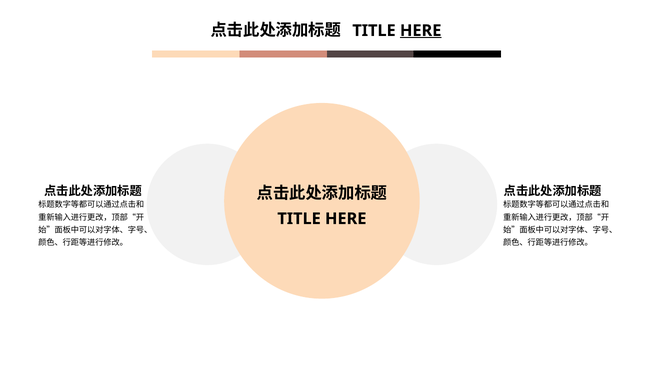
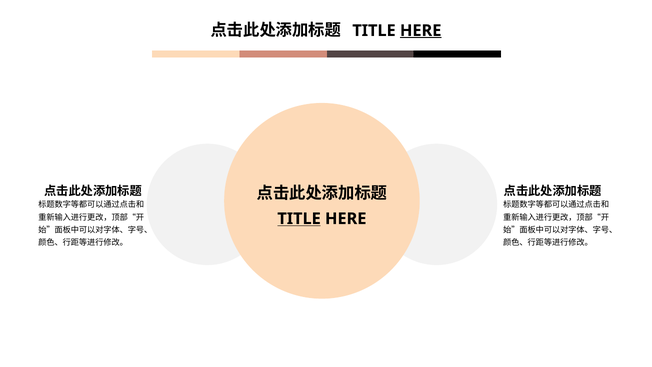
TITLE at (299, 219) underline: none -> present
